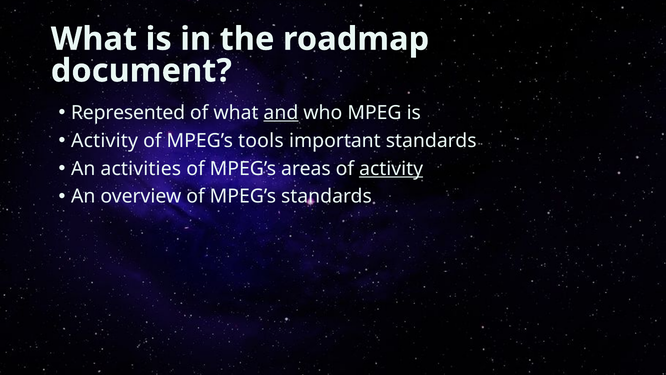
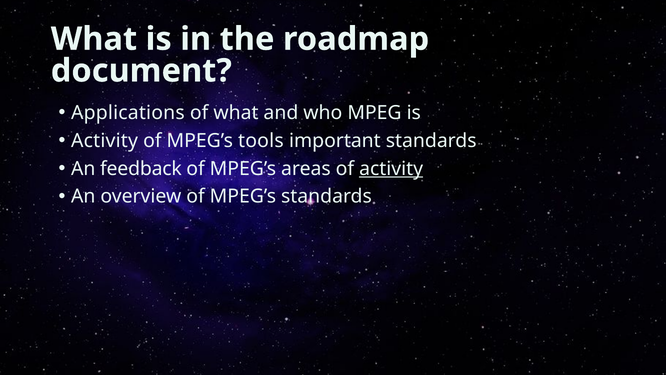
Represented: Represented -> Applications
and underline: present -> none
activities: activities -> feedback
